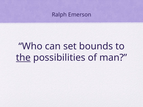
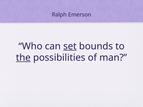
set underline: none -> present
